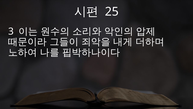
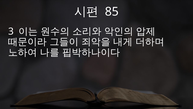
25: 25 -> 85
